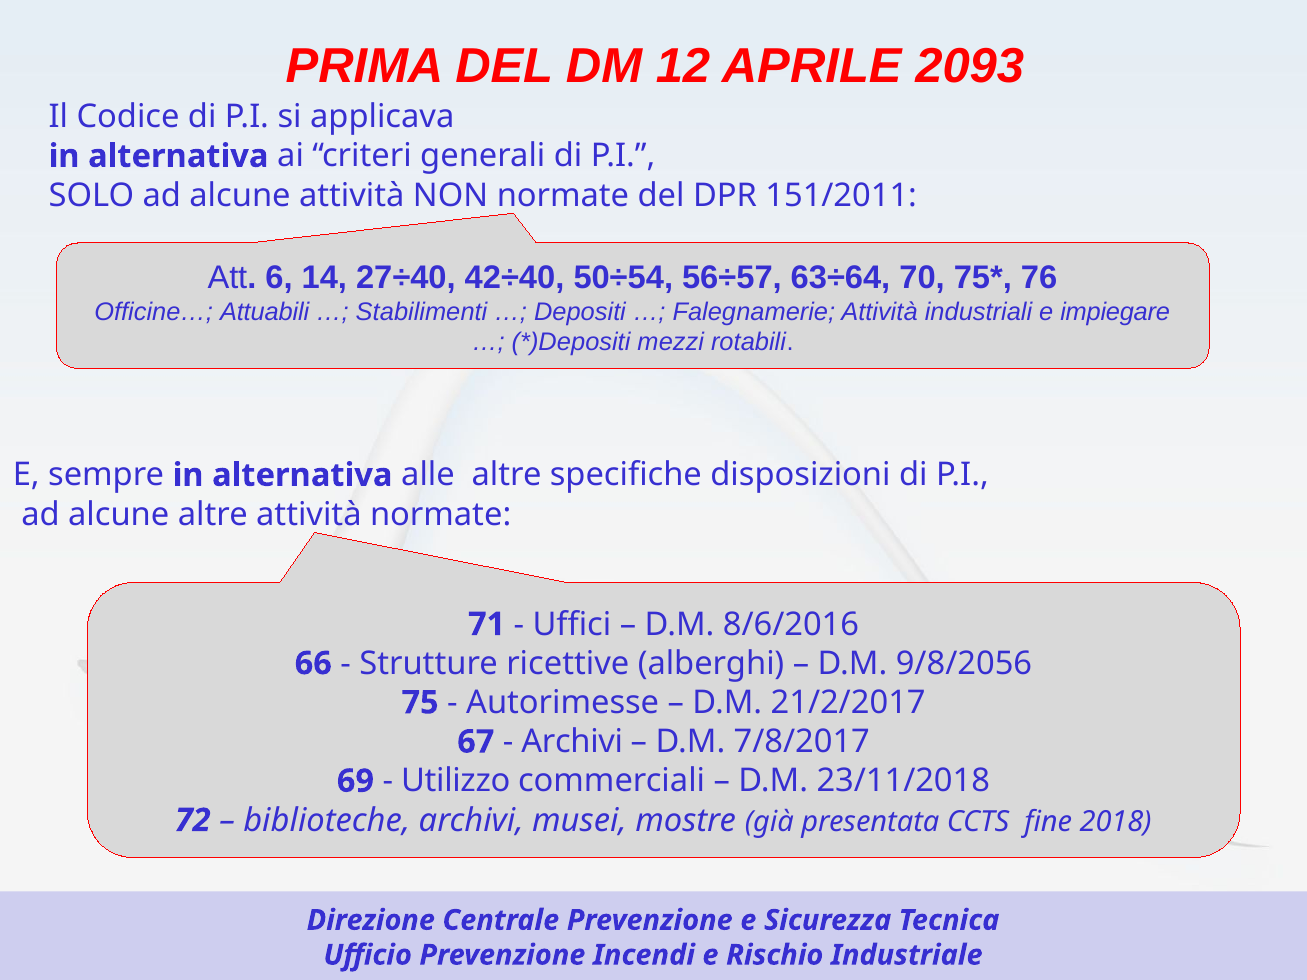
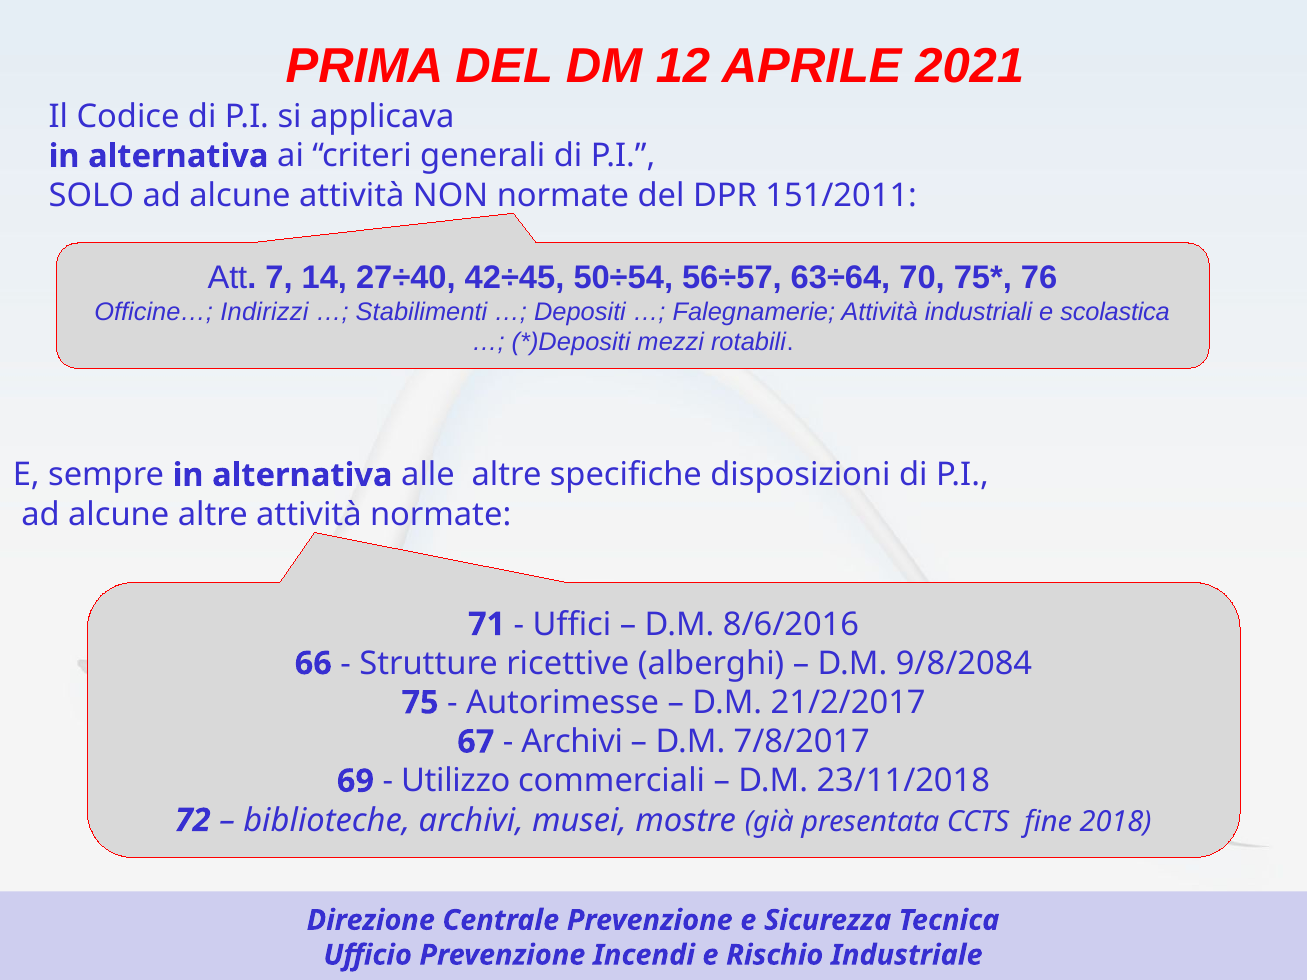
2093: 2093 -> 2021
6: 6 -> 7
42÷40: 42÷40 -> 42÷45
Attuabili: Attuabili -> Indirizzi
impiegare: impiegare -> scolastica
9/8/2056: 9/8/2056 -> 9/8/2084
